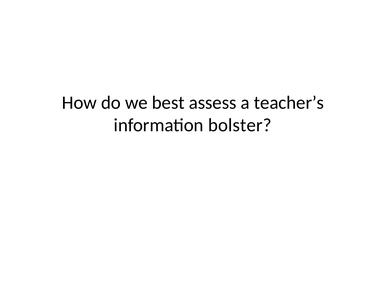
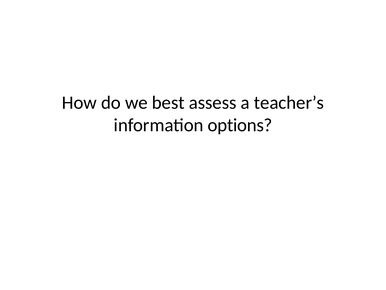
bolster: bolster -> options
